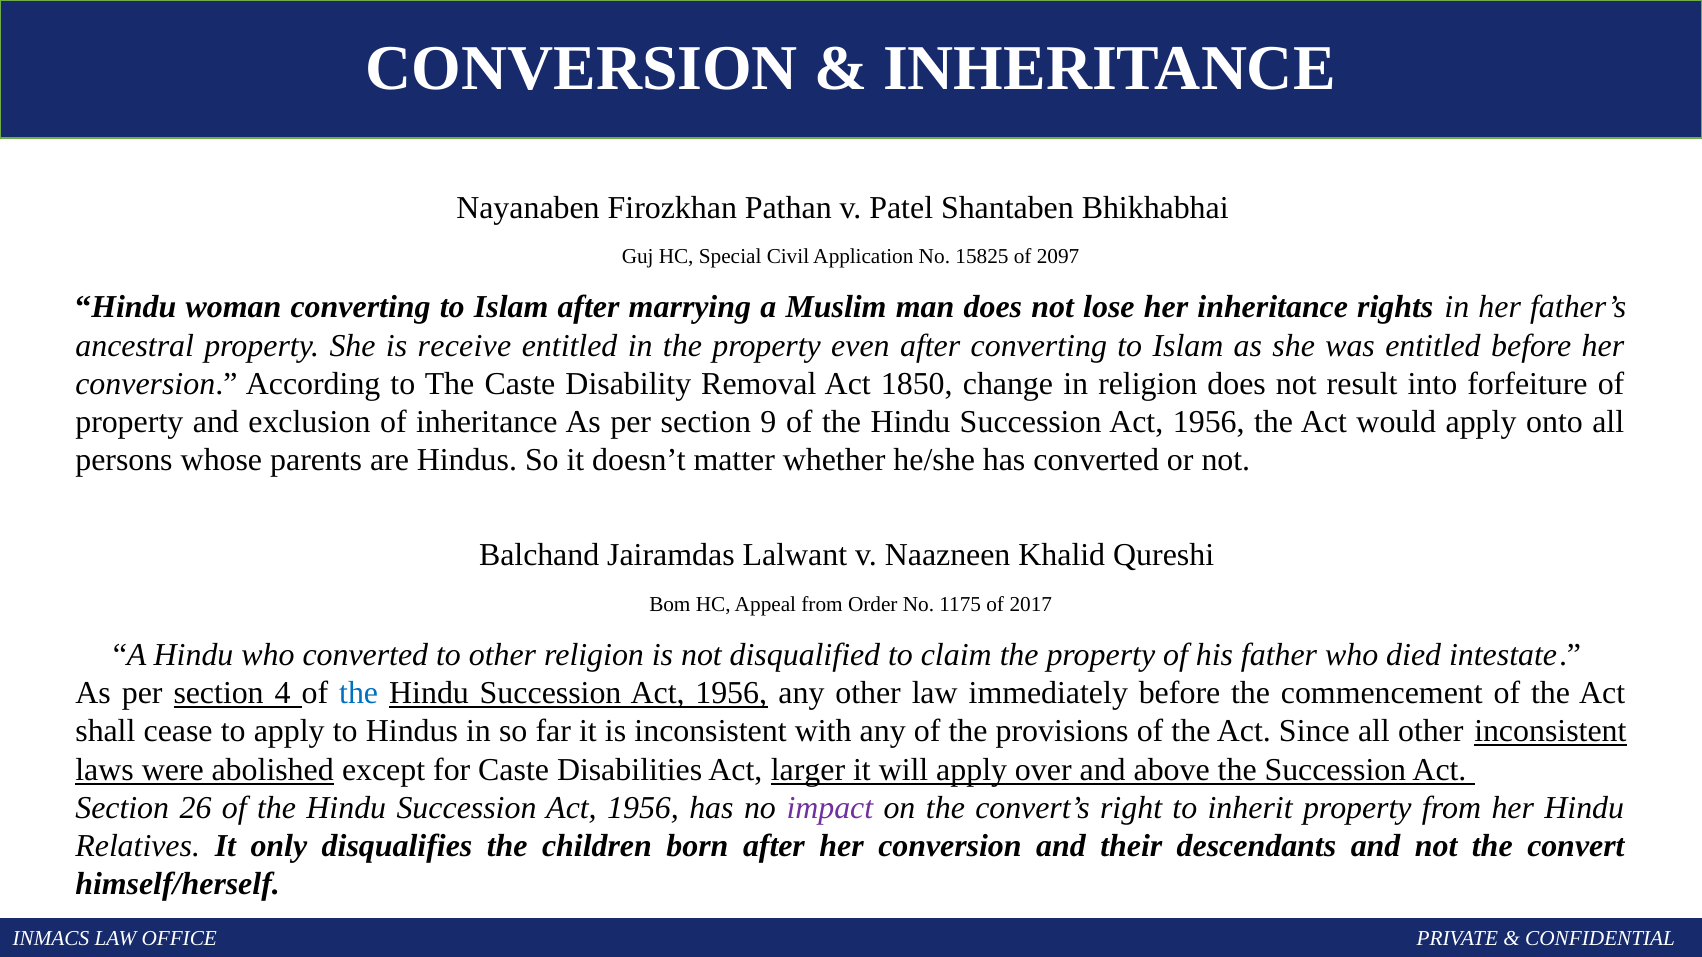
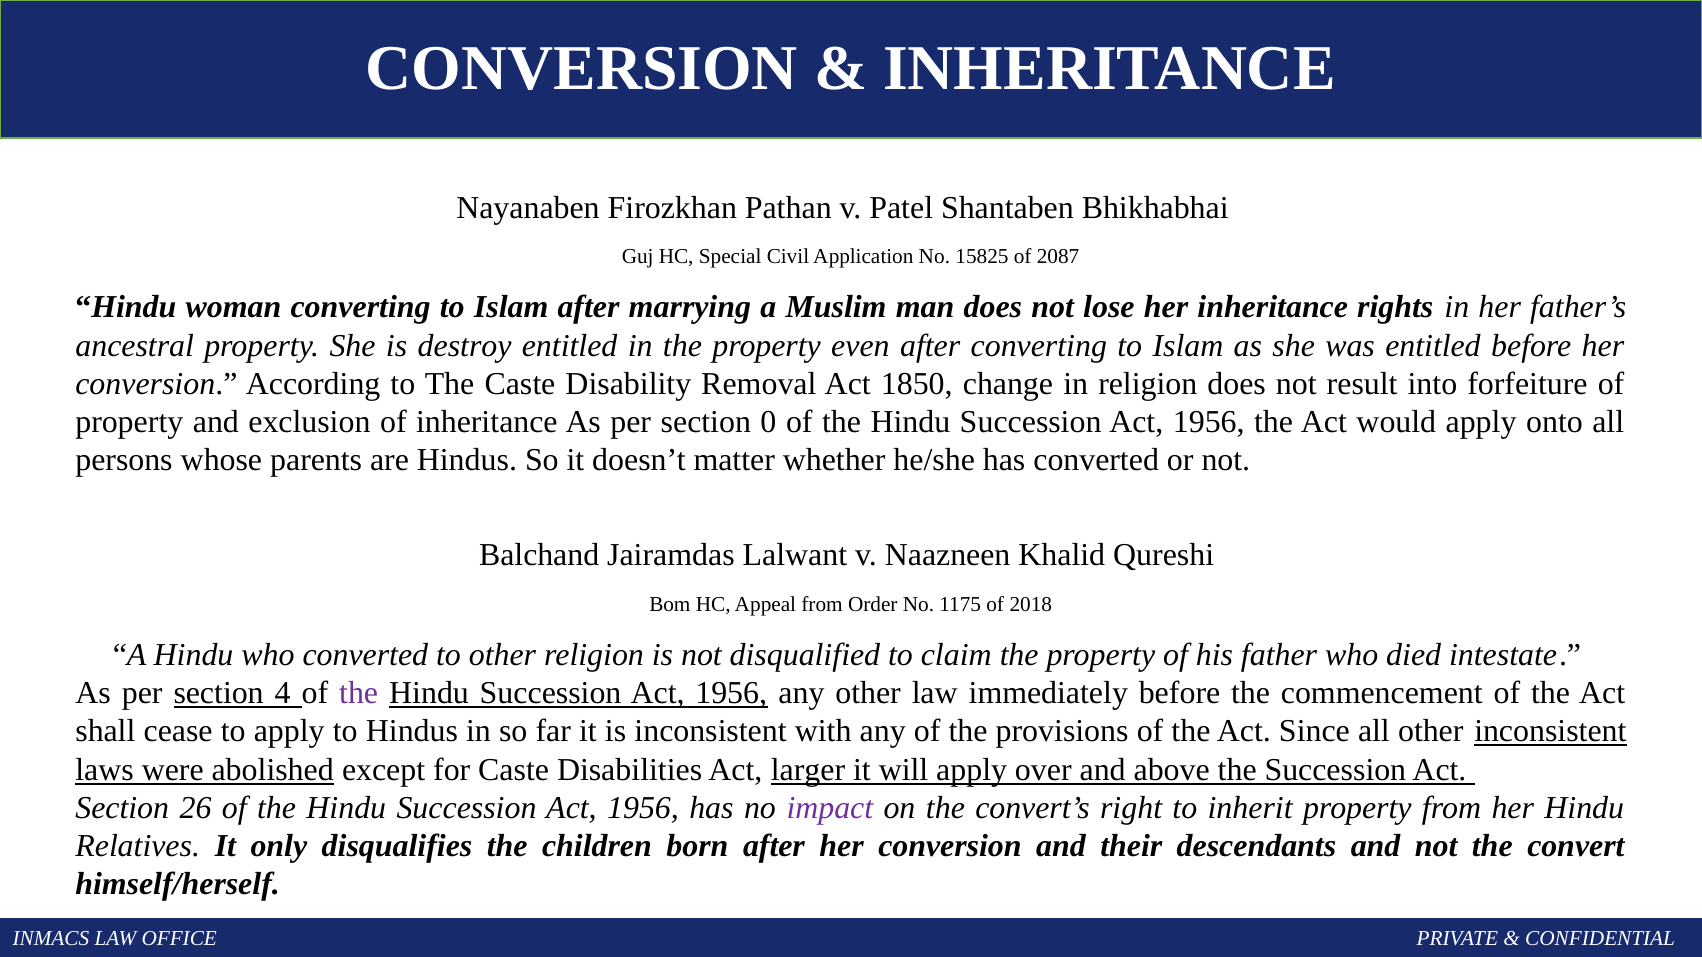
2097: 2097 -> 2087
receive: receive -> destroy
9: 9 -> 0
2017: 2017 -> 2018
the at (359, 693) colour: blue -> purple
